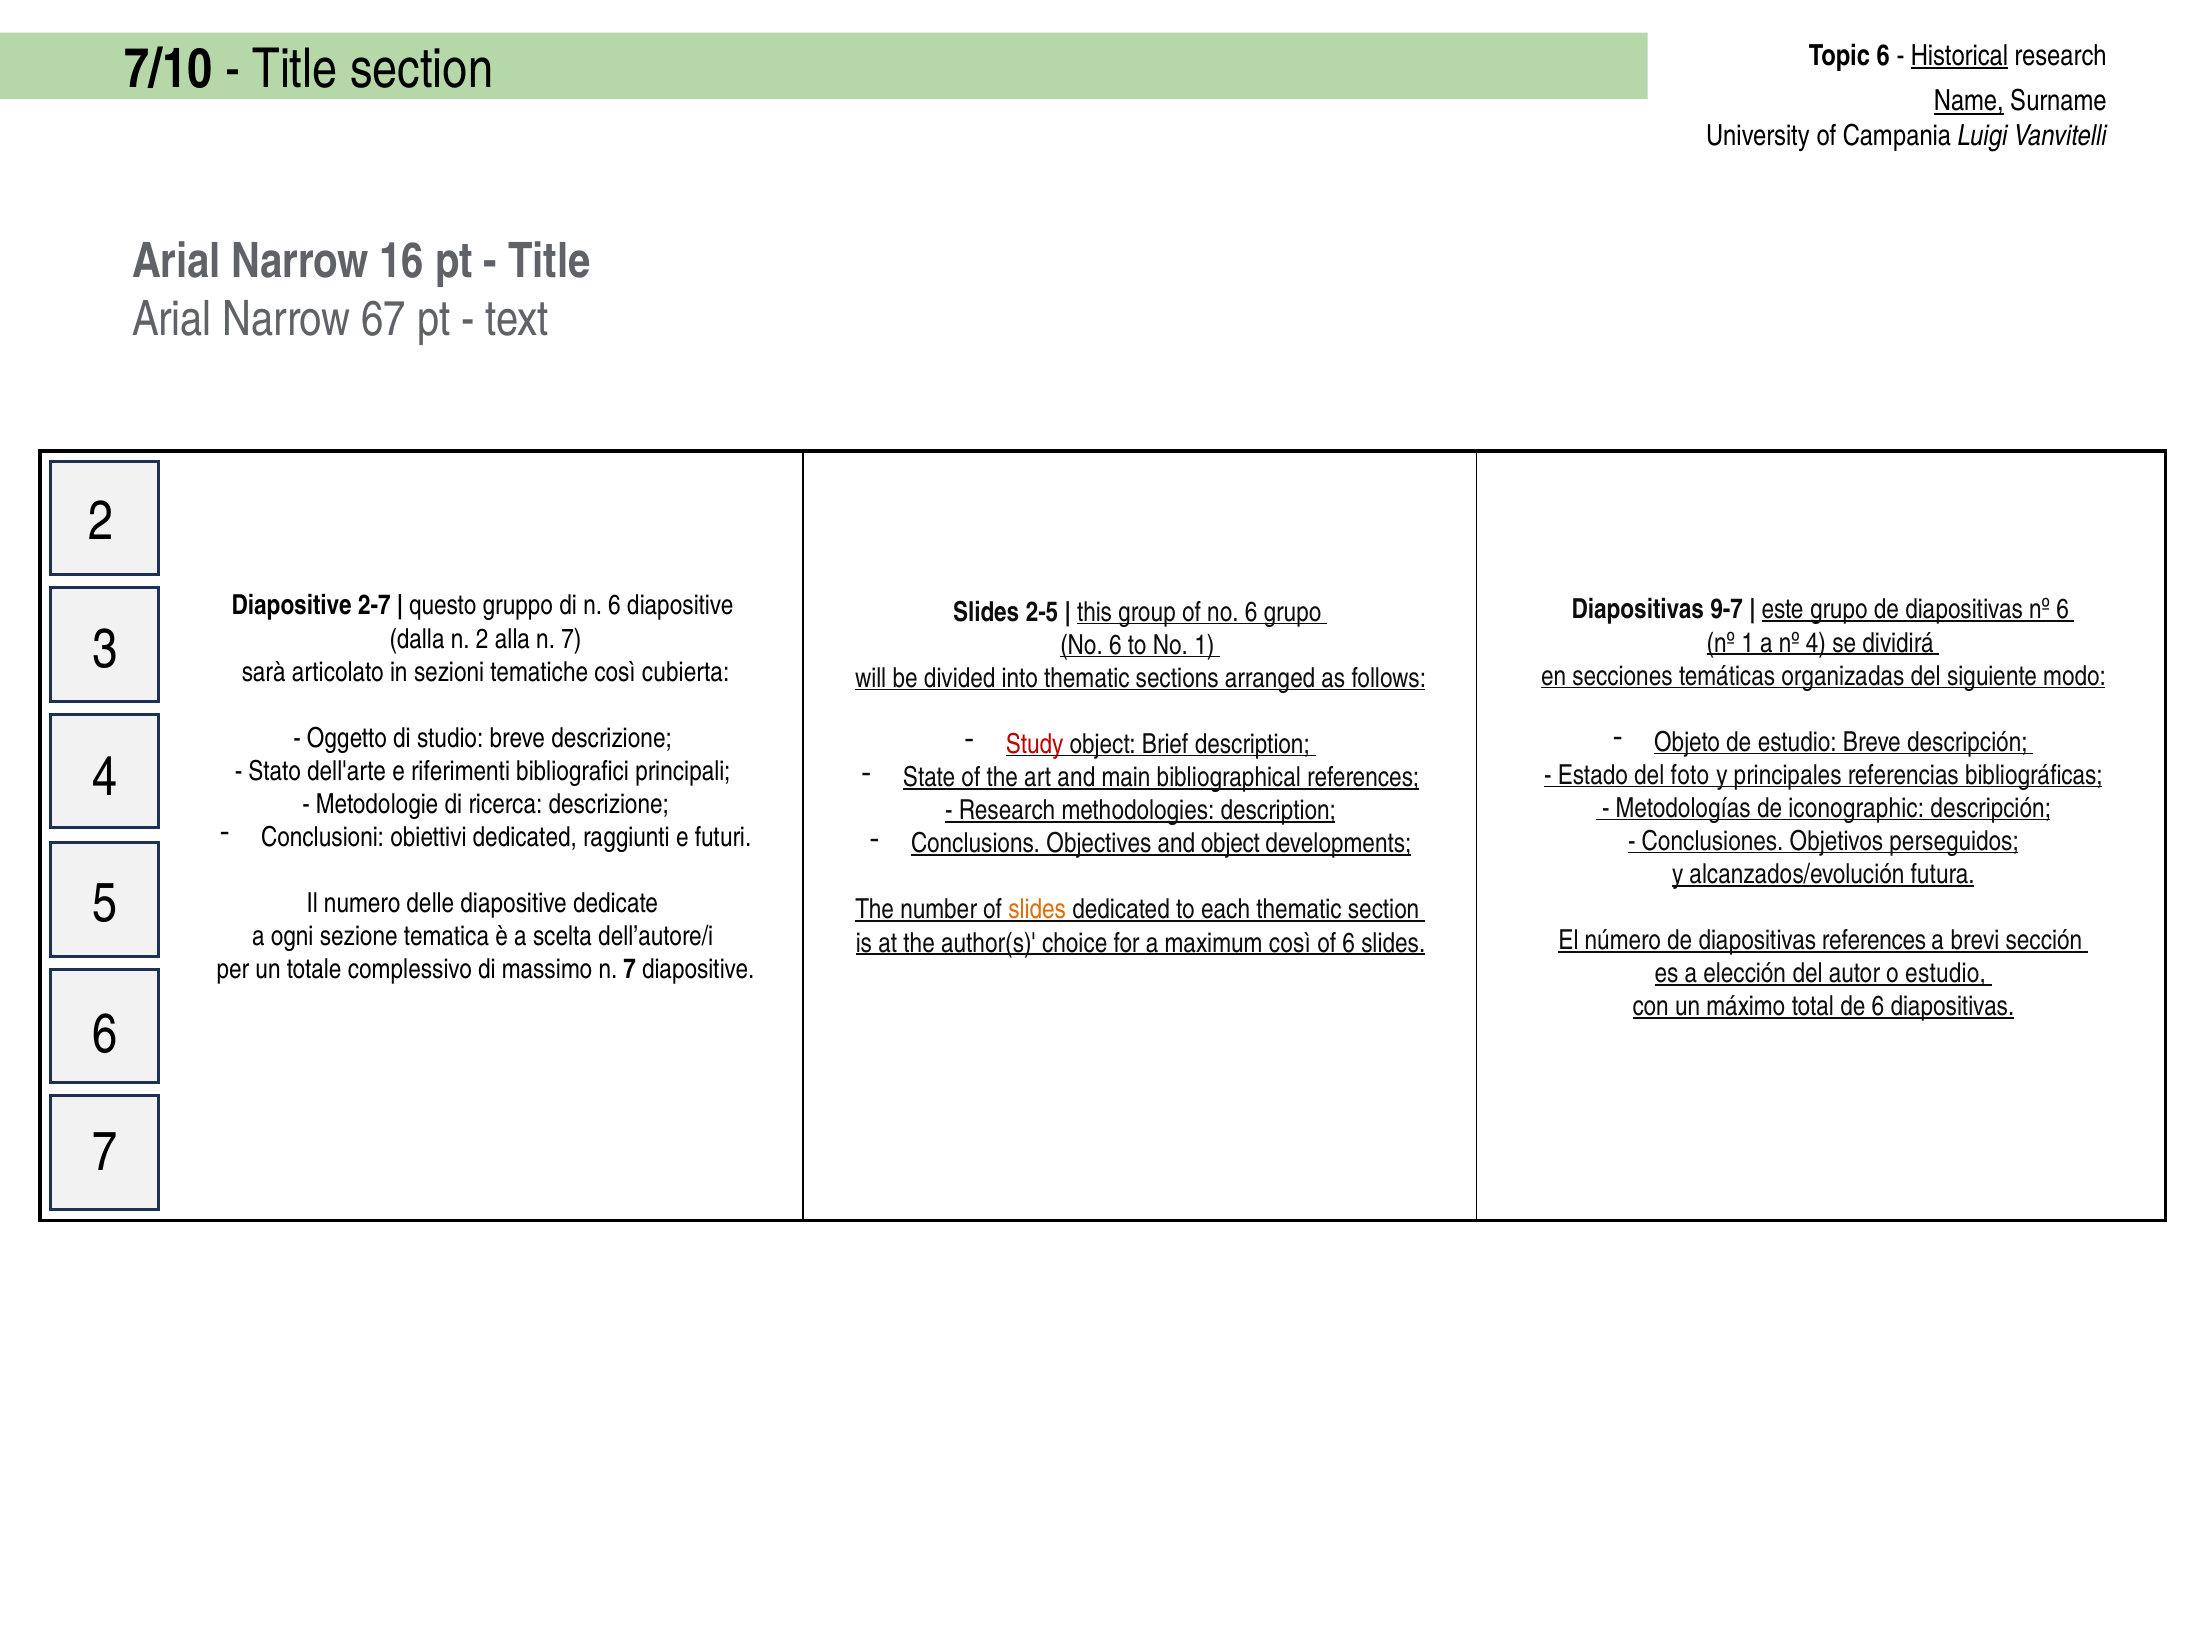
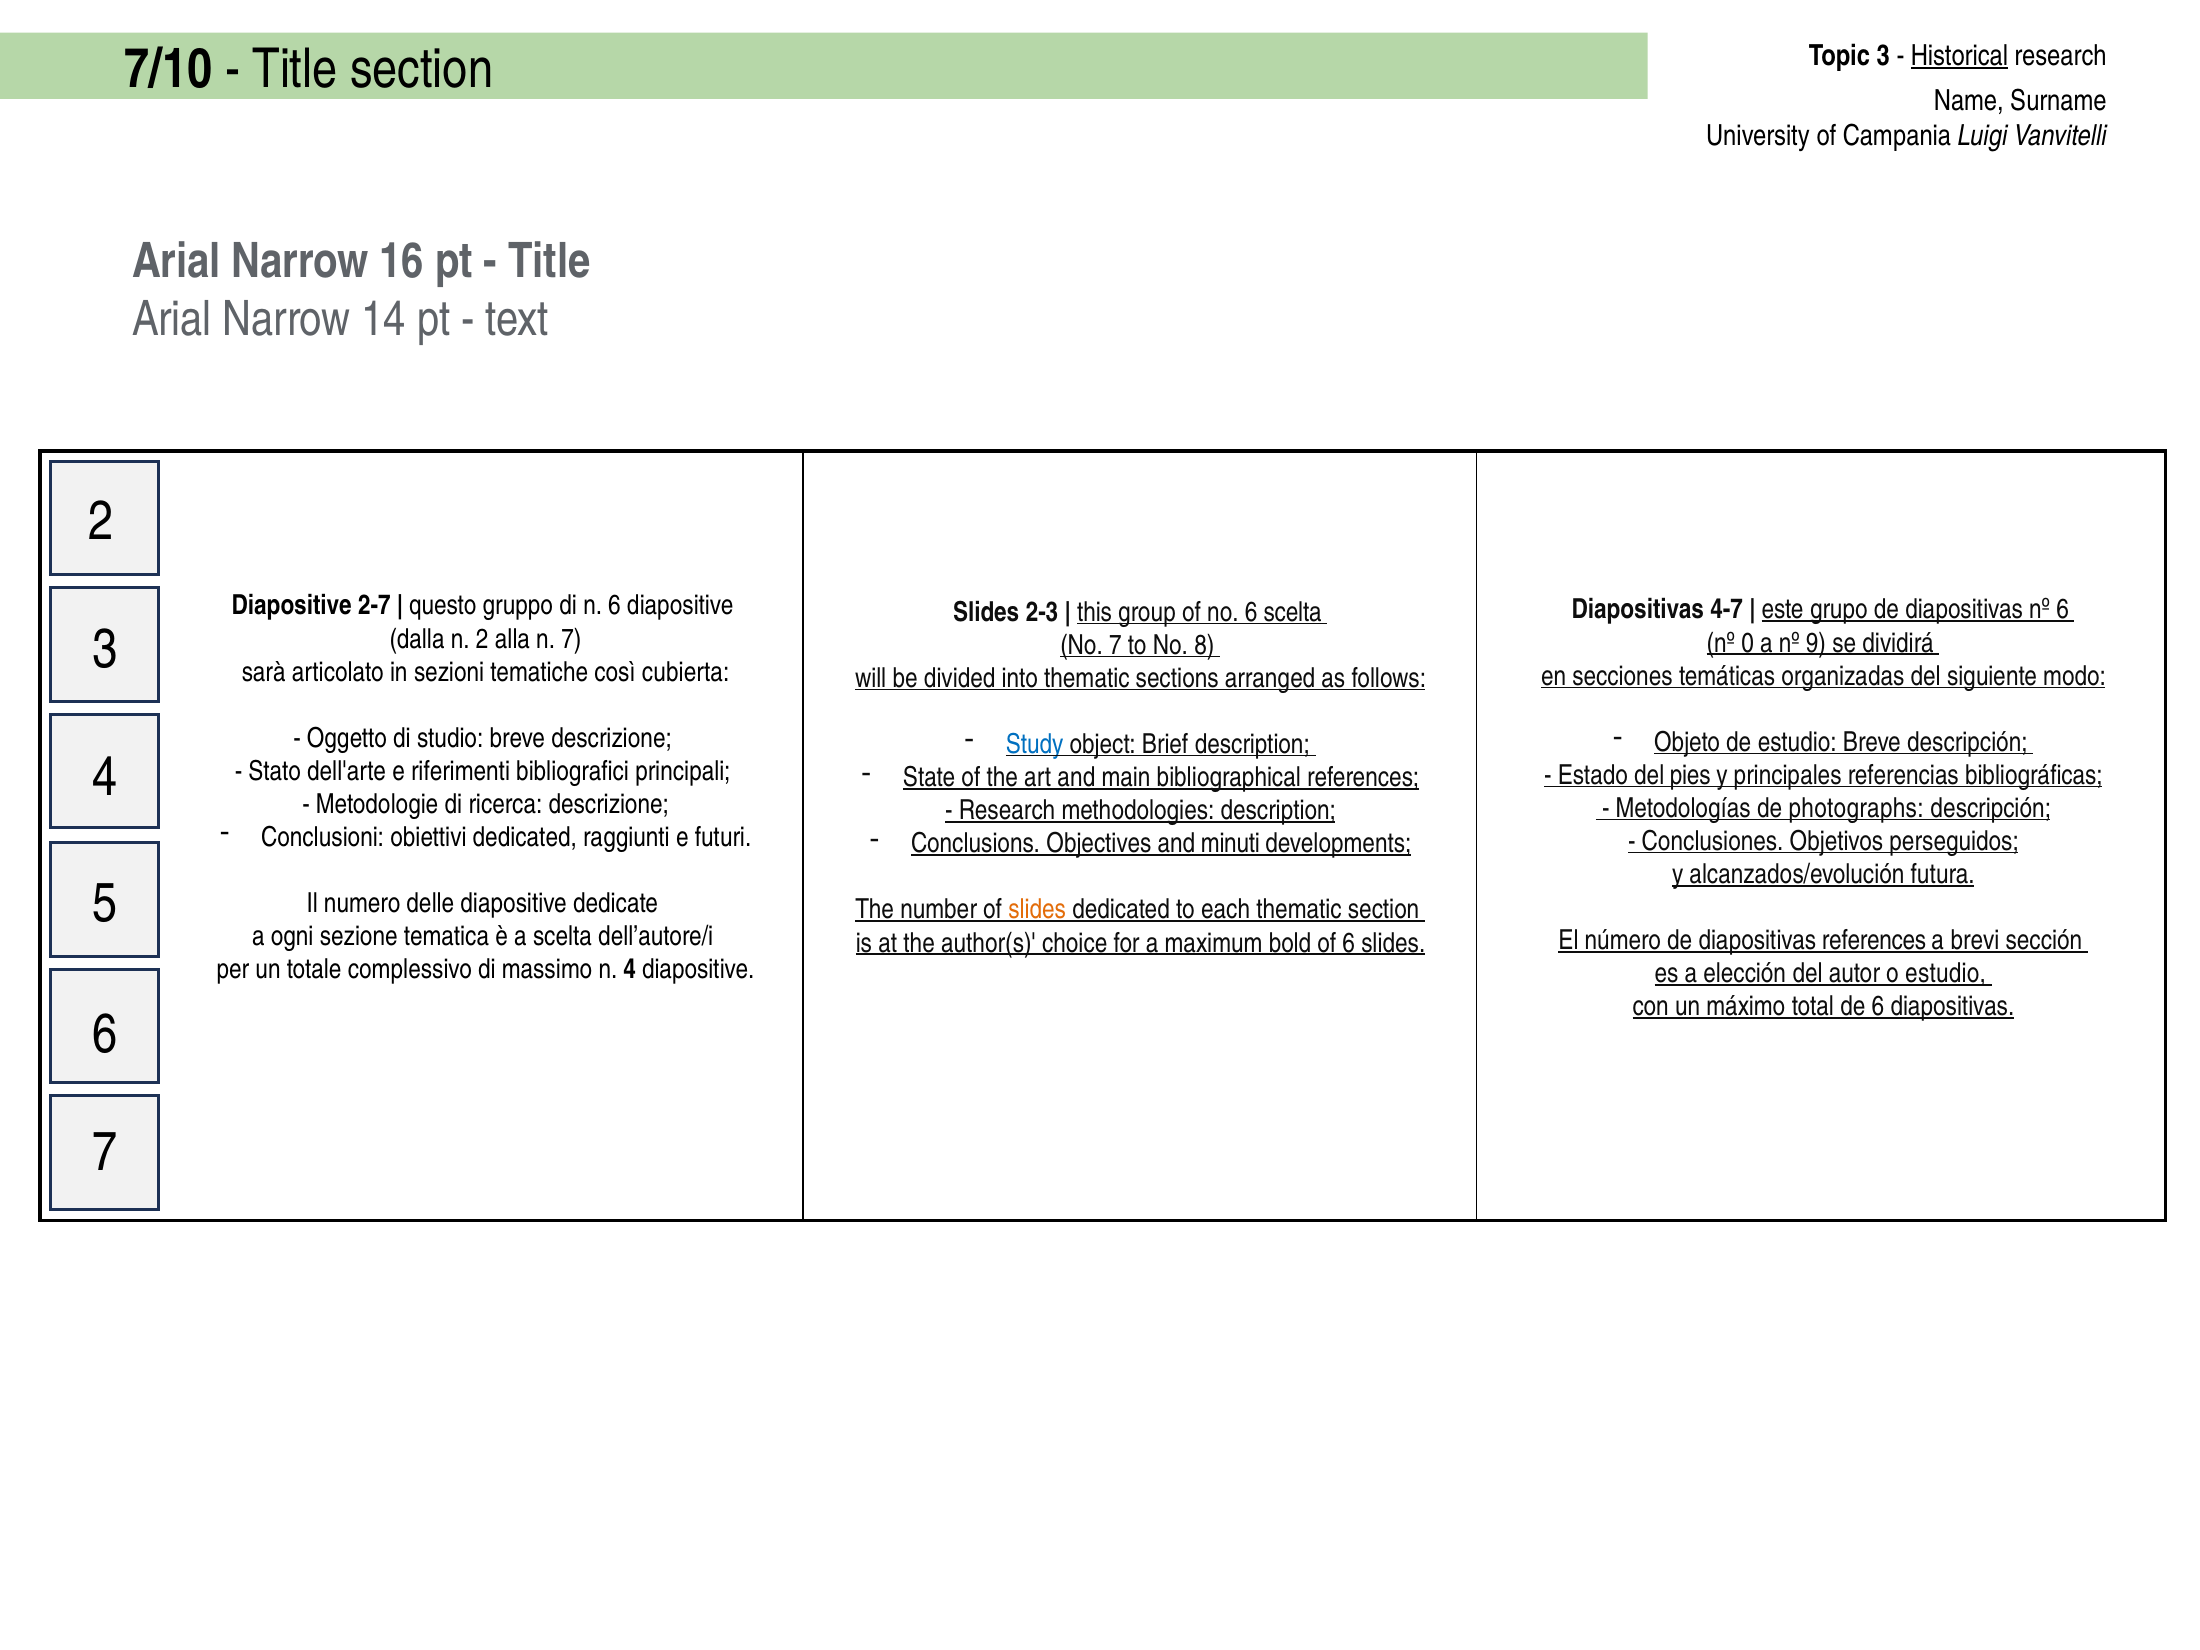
Topic 6: 6 -> 3
Name underline: present -> none
67: 67 -> 14
9-7: 9-7 -> 4-7
2-5: 2-5 -> 2-3
6 grupo: grupo -> scelta
nº 1: 1 -> 0
nº 4: 4 -> 9
6 at (1115, 645): 6 -> 7
No 1: 1 -> 8
Study colour: red -> blue
foto: foto -> pies
iconographic: iconographic -> photographs
and object: object -> minuti
maximum così: così -> bold
massimo n 7: 7 -> 4
